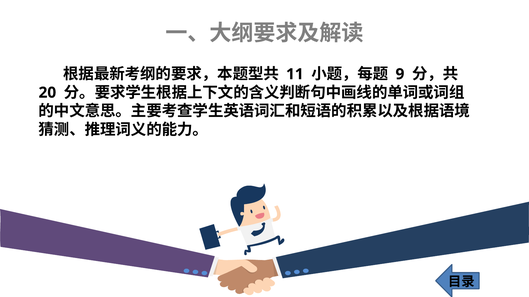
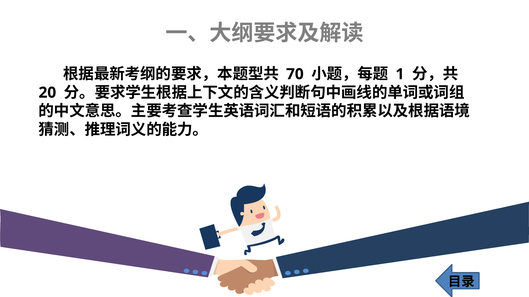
11: 11 -> 70
9: 9 -> 1
